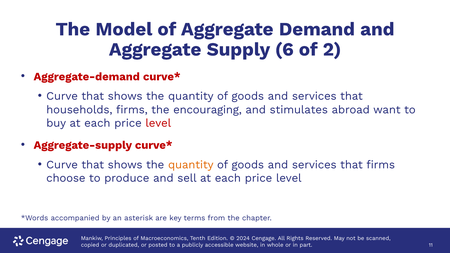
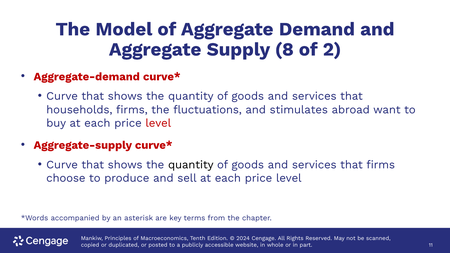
6: 6 -> 8
encouraging: encouraging -> fluctuations
quantity at (191, 165) colour: orange -> black
